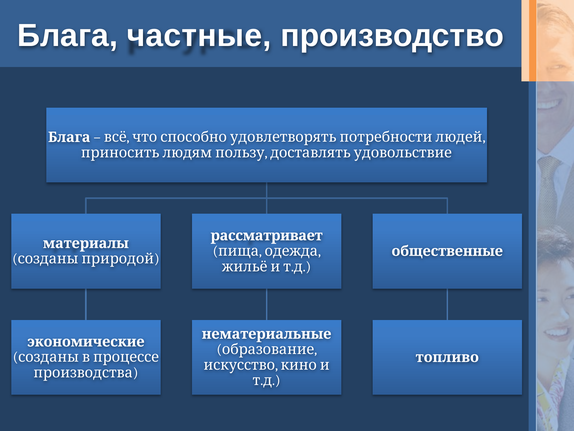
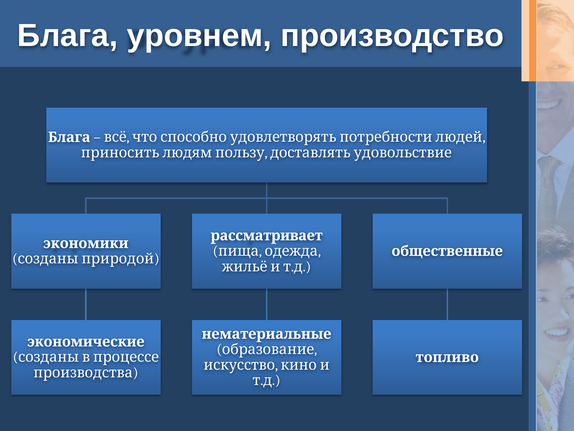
частные: частные -> уровнем
материалы: материалы -> экономики
